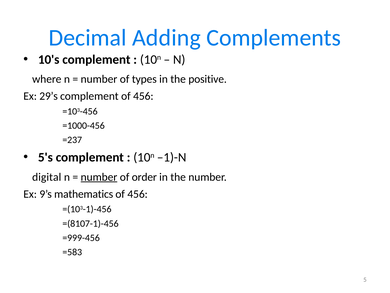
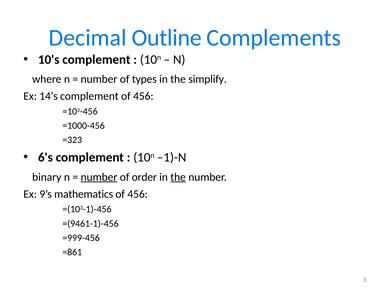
Adding: Adding -> Outline
positive: positive -> simplify
29’s: 29’s -> 14’s
=237: =237 -> =323
5's: 5's -> 6's
digital: digital -> binary
the at (178, 177) underline: none -> present
=(8107-1)-456: =(8107-1)-456 -> =(9461-1)-456
=583: =583 -> =861
